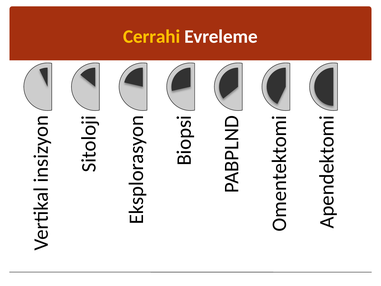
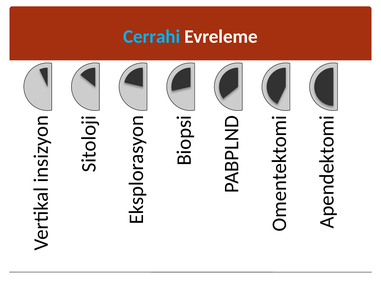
Cerrahi colour: yellow -> light blue
